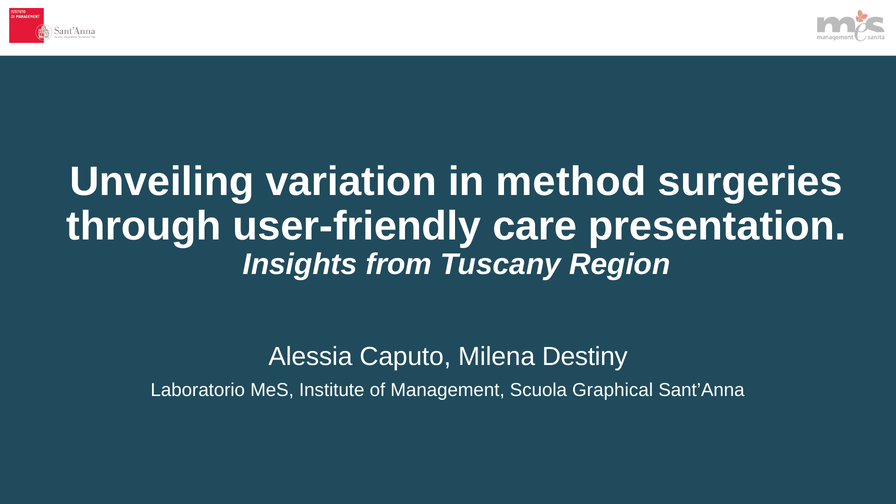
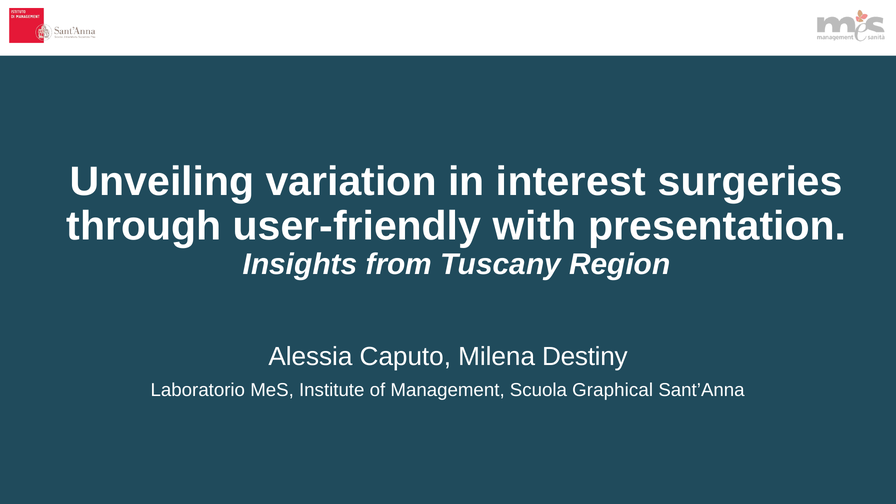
method: method -> interest
care: care -> with
